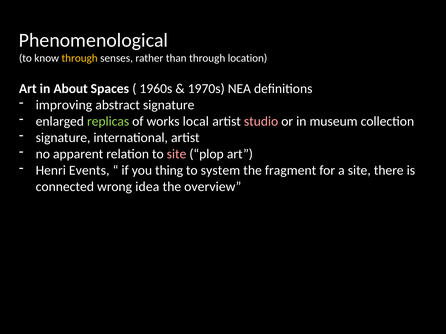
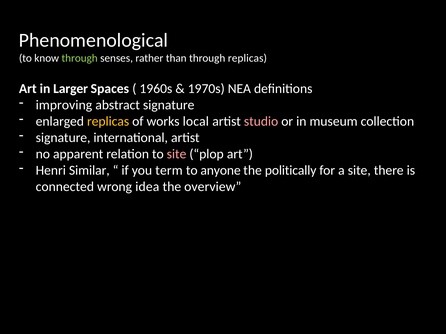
through at (80, 58) colour: yellow -> light green
through location: location -> replicas
About: About -> Larger
replicas at (108, 122) colour: light green -> yellow
Events: Events -> Similar
thing: thing -> term
system: system -> anyone
fragment: fragment -> politically
